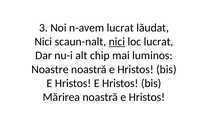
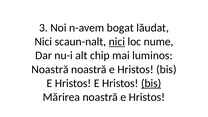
n-avem lucrat: lucrat -> bogat
loc lucrat: lucrat -> nume
Noastre at (50, 69): Noastre -> Noastră
bis at (151, 83) underline: none -> present
